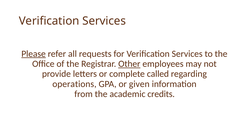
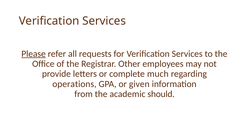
Other underline: present -> none
called: called -> much
credits: credits -> should
